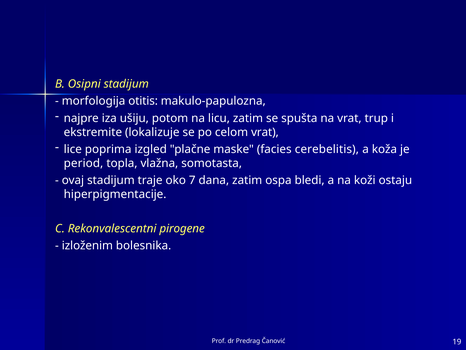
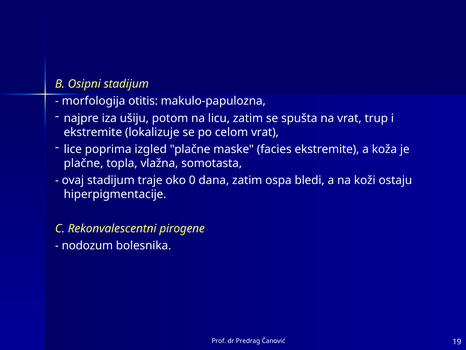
facies cerebelitis: cerebelitis -> ekstremite
period at (84, 163): period -> plačne
7: 7 -> 0
izloženim: izloženim -> nodozum
